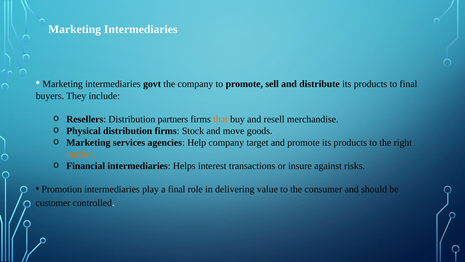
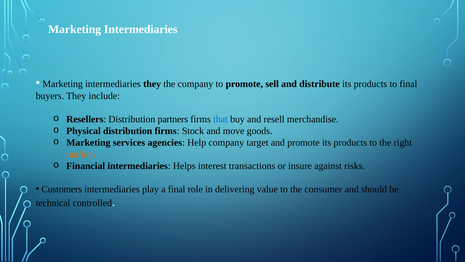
intermediaries govt: govt -> they
that colour: orange -> blue
Promotion: Promotion -> Customers
customer: customer -> technical
